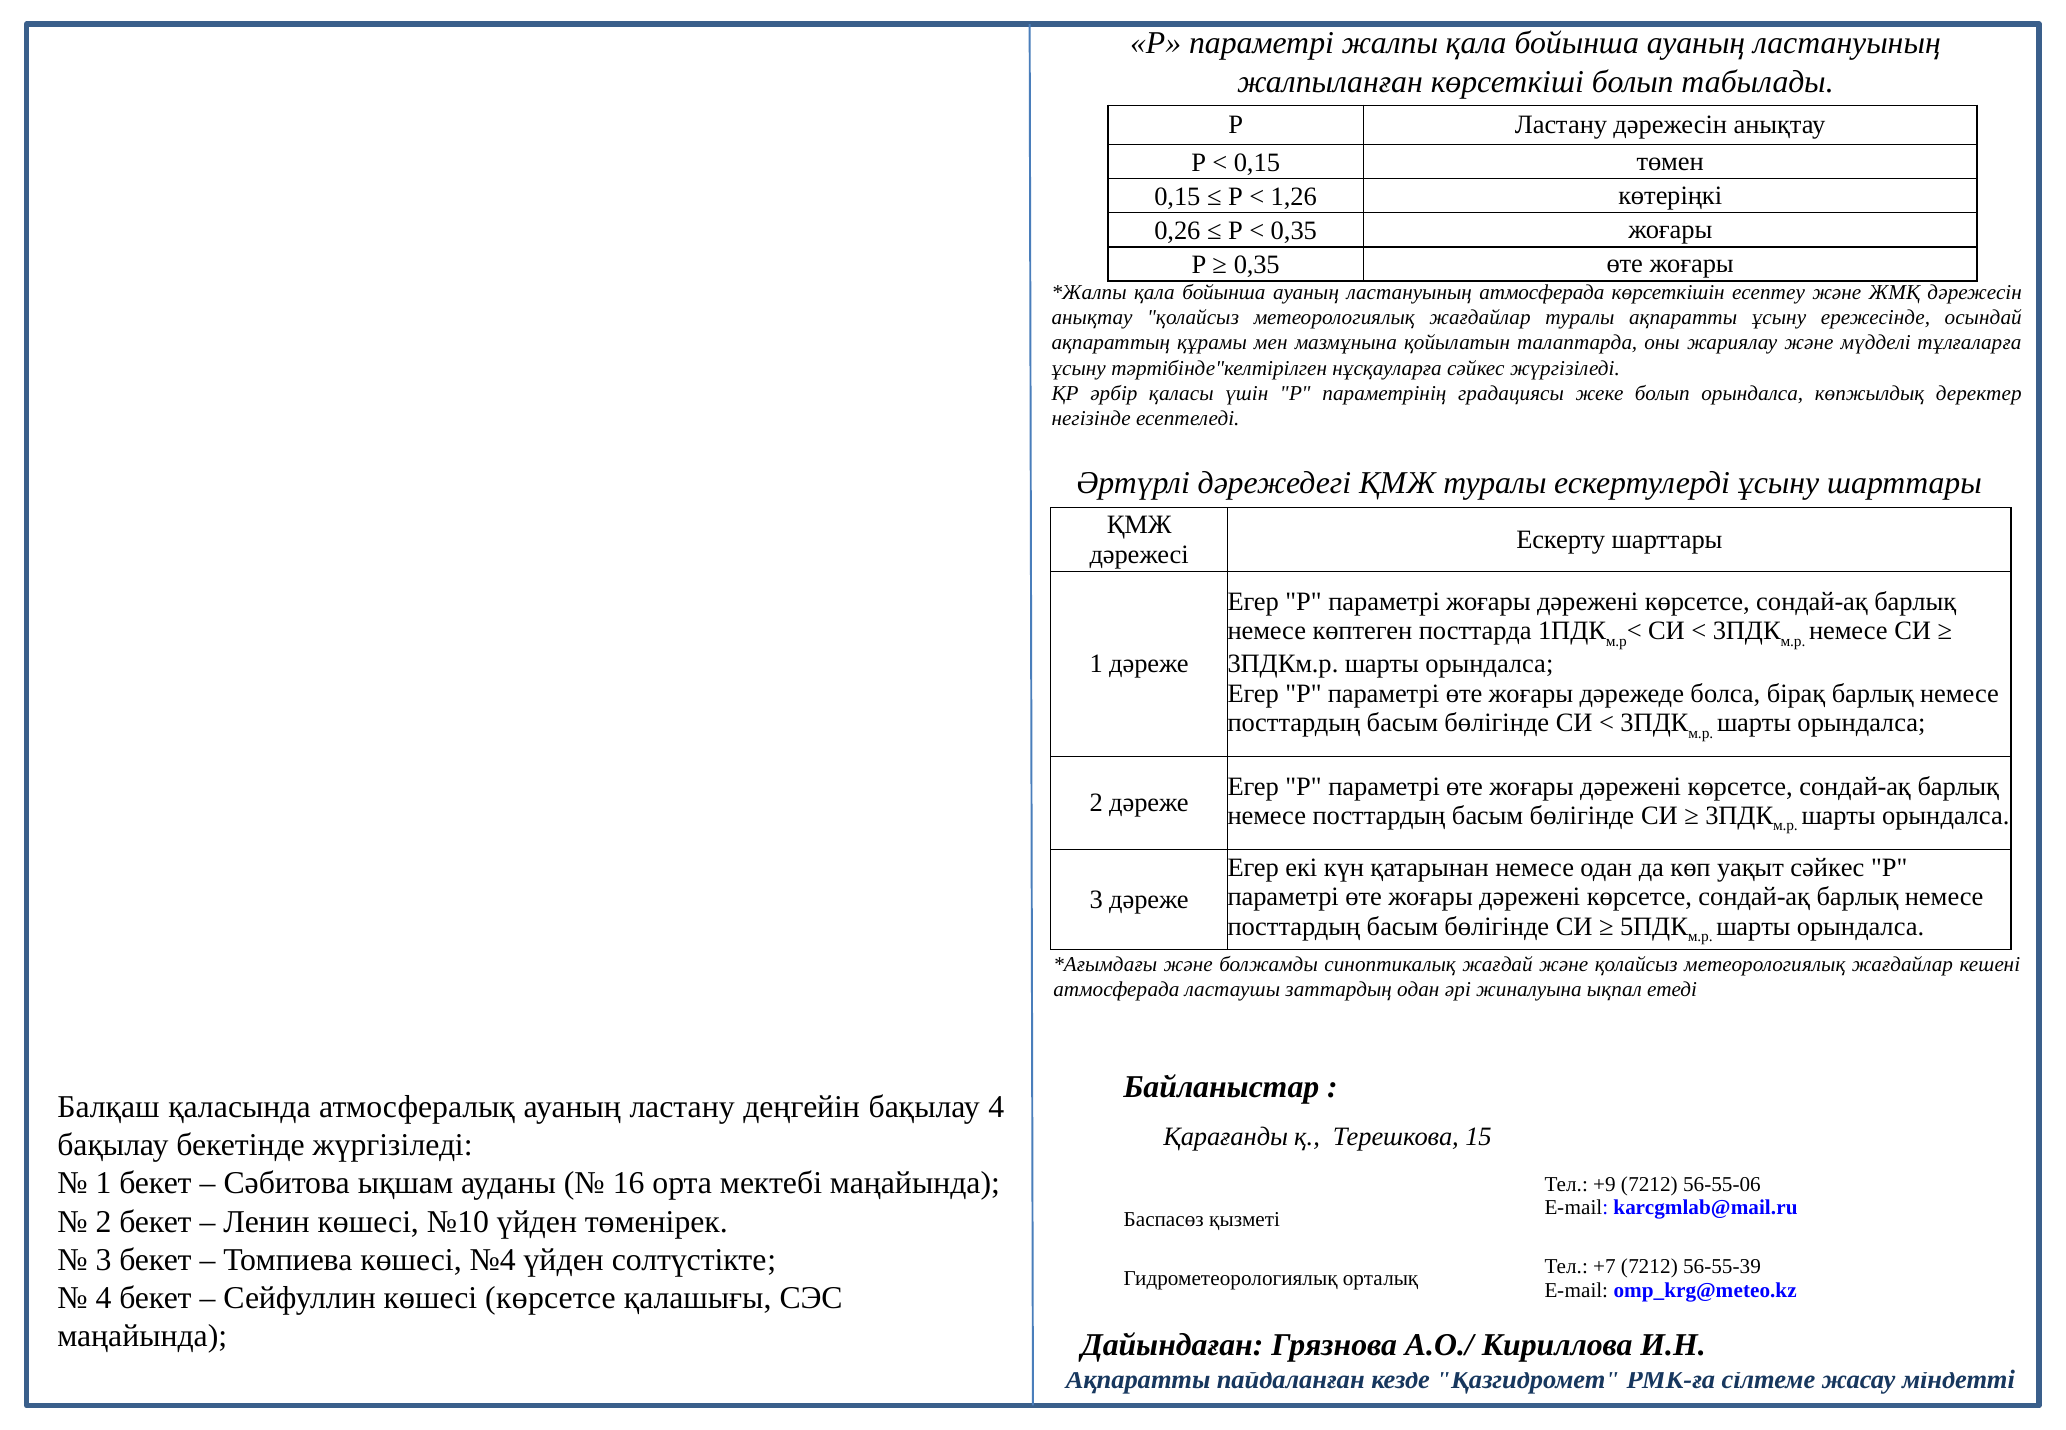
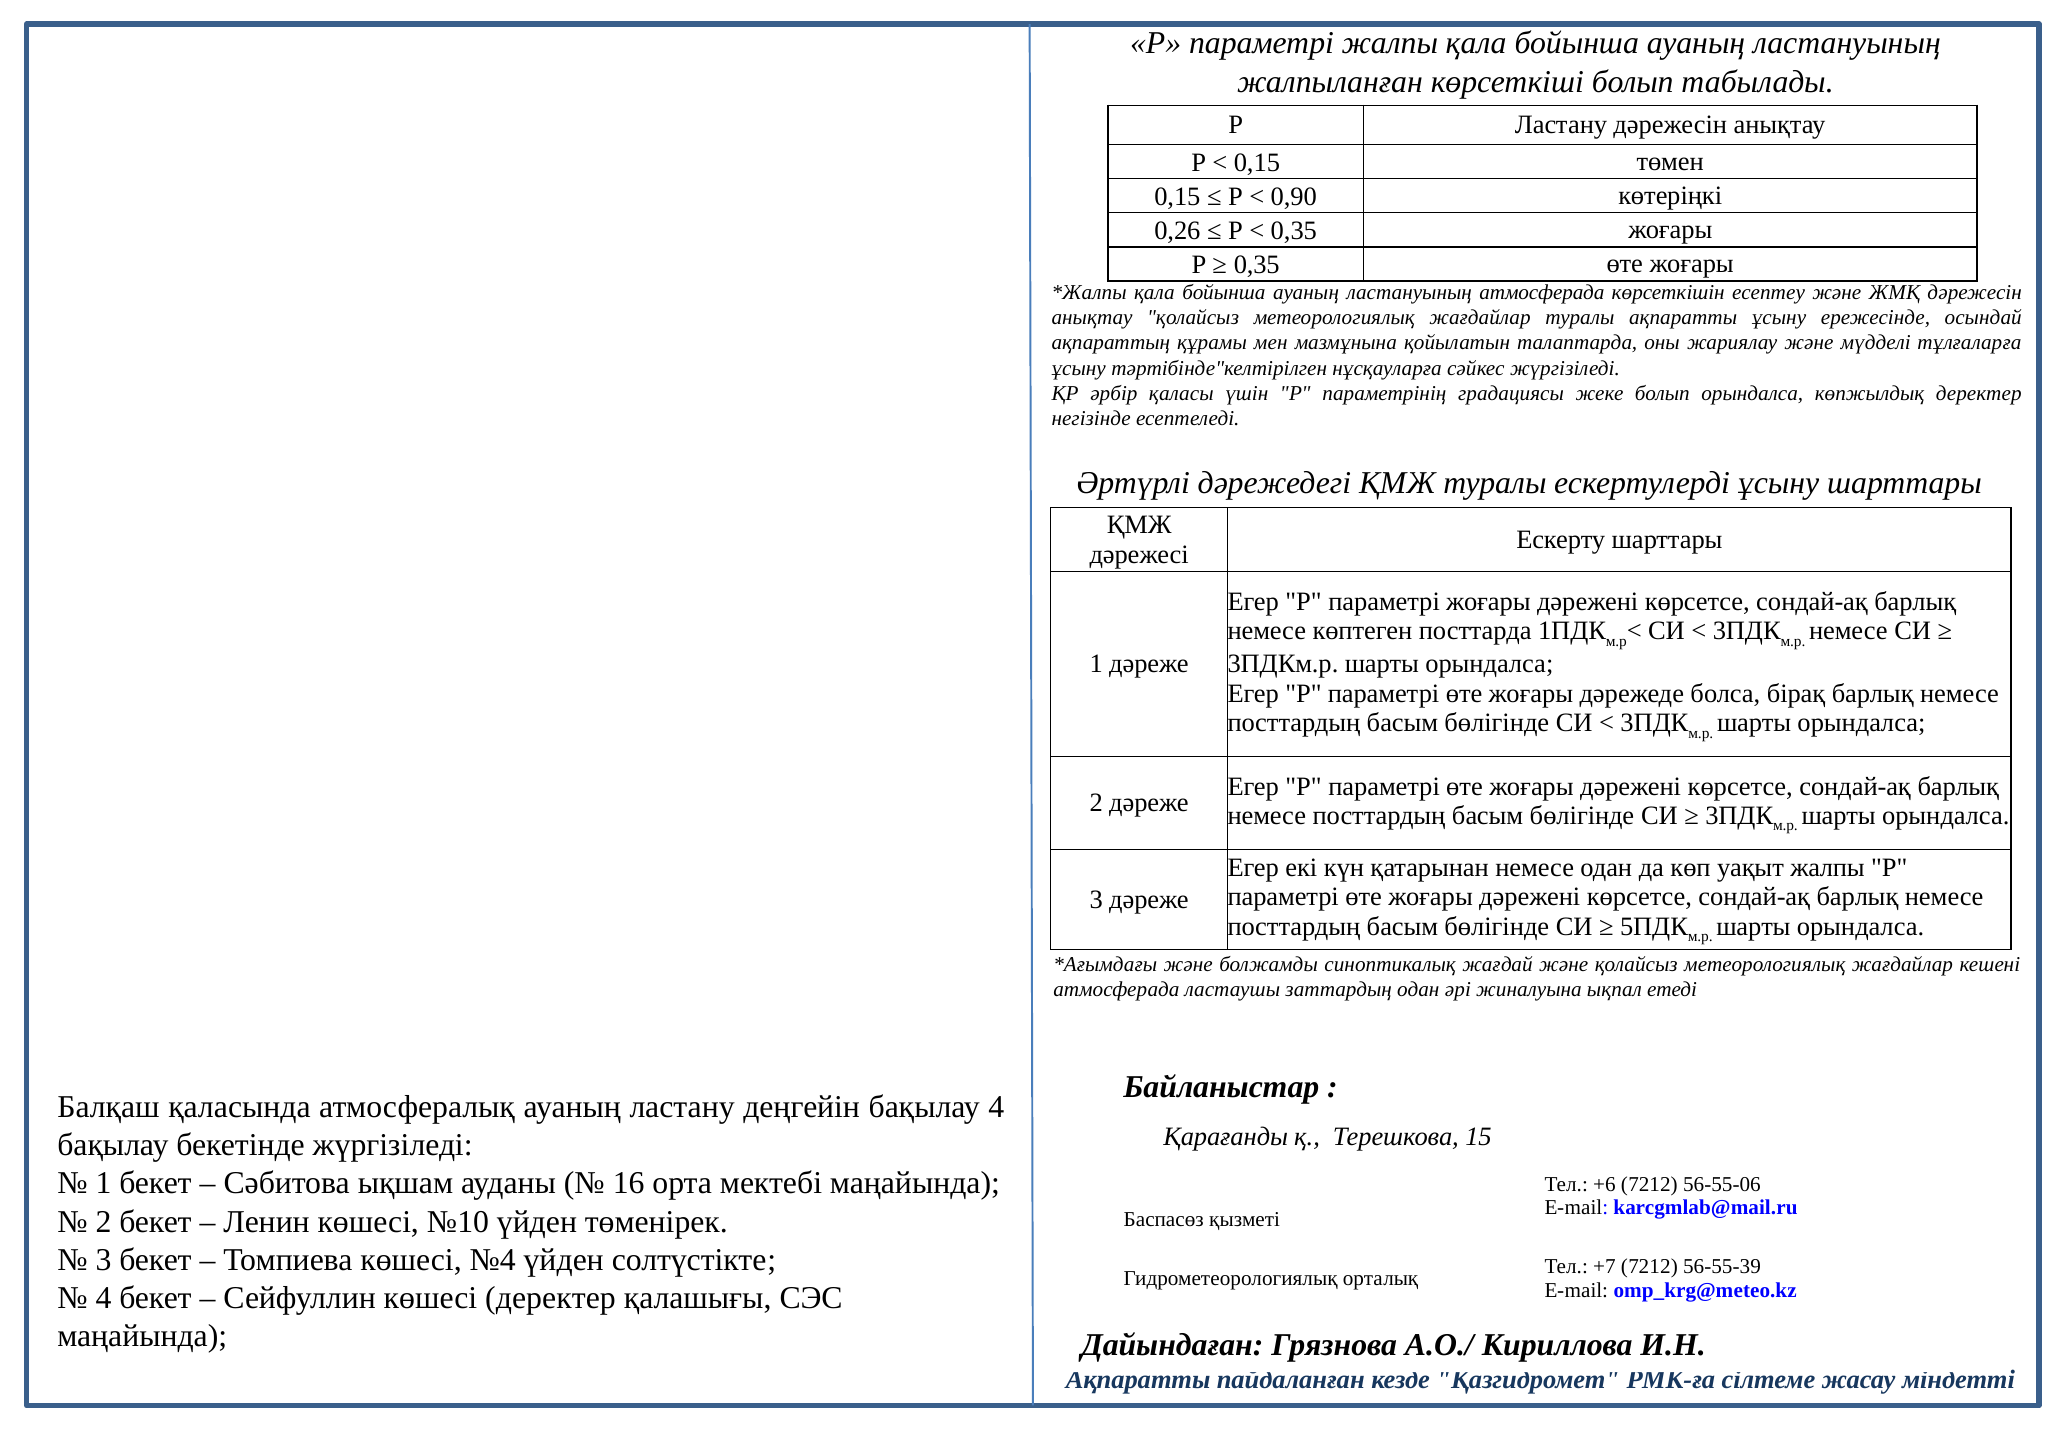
1,26: 1,26 -> 0,90
уақыт сәйкес: сәйкес -> жалпы
+9: +9 -> +6
көшесі көрсетсе: көрсетсе -> деректер
